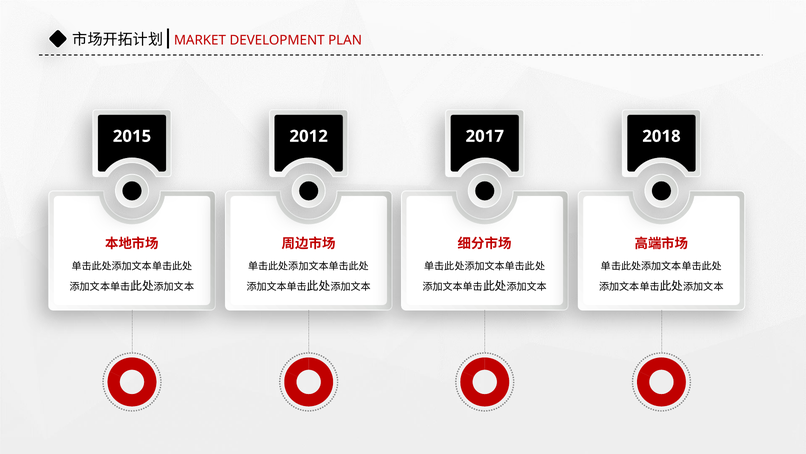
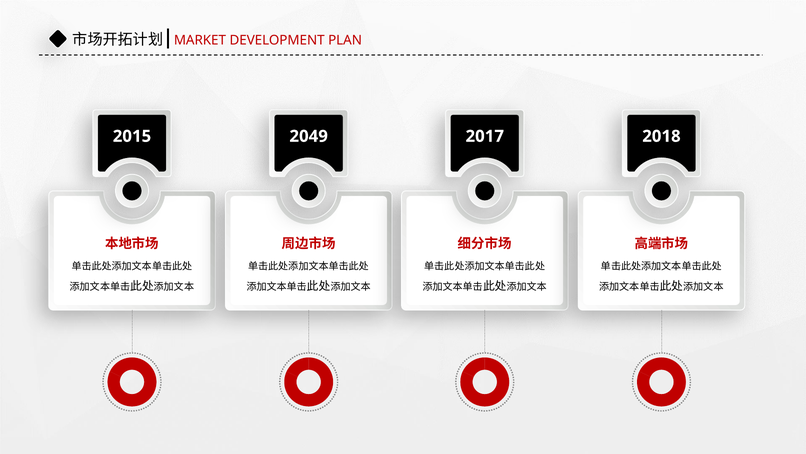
2012: 2012 -> 2049
